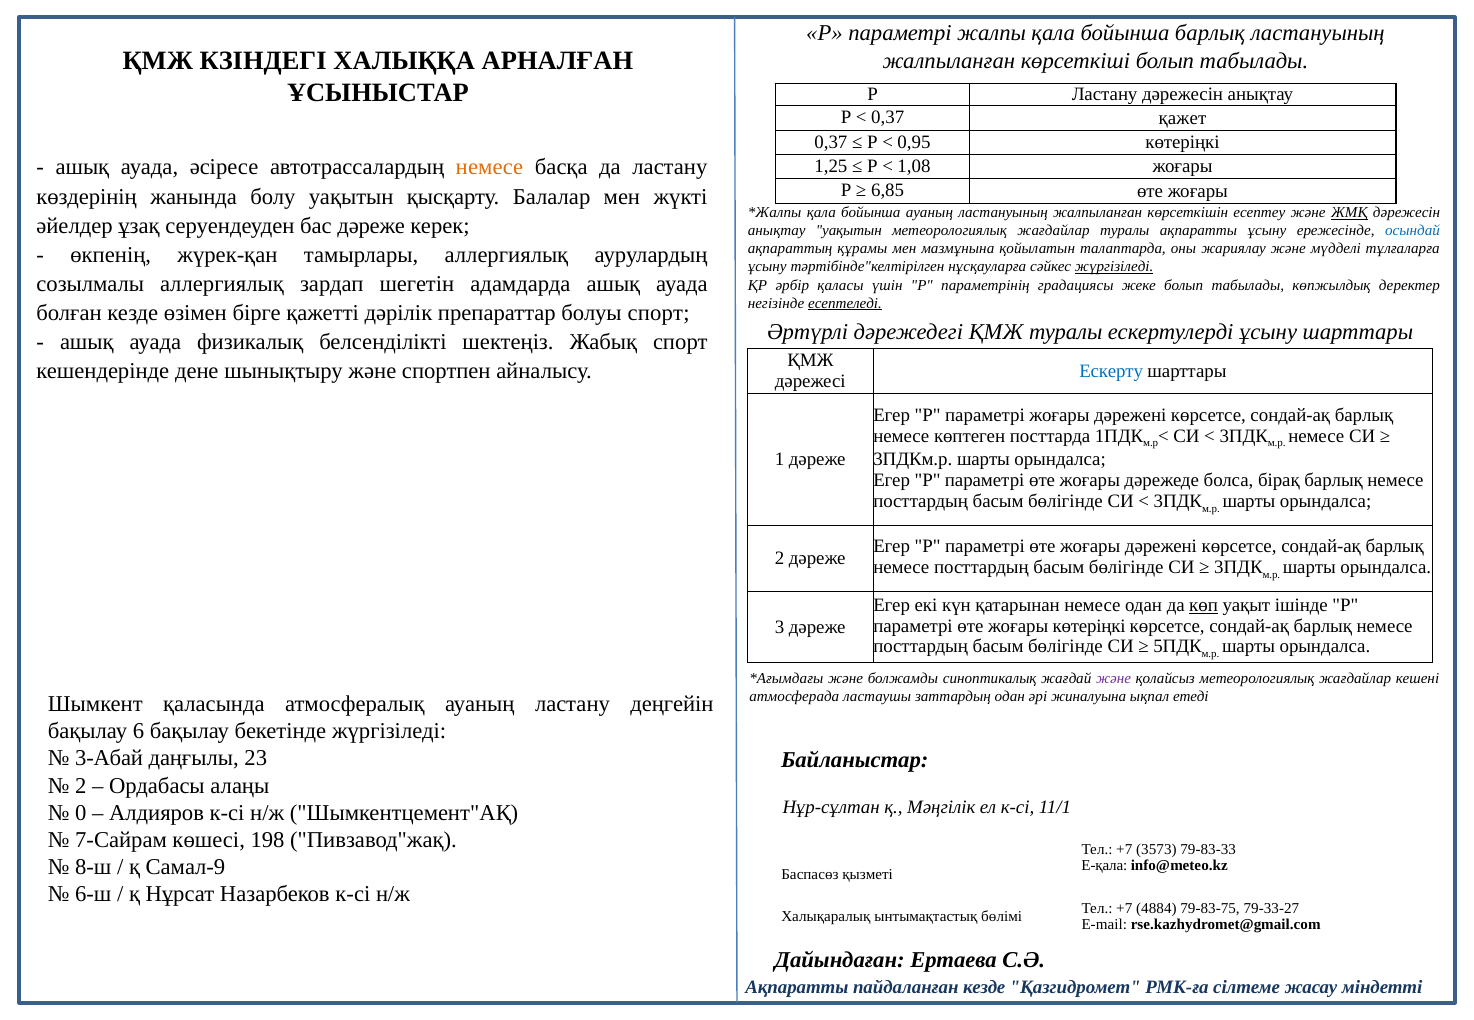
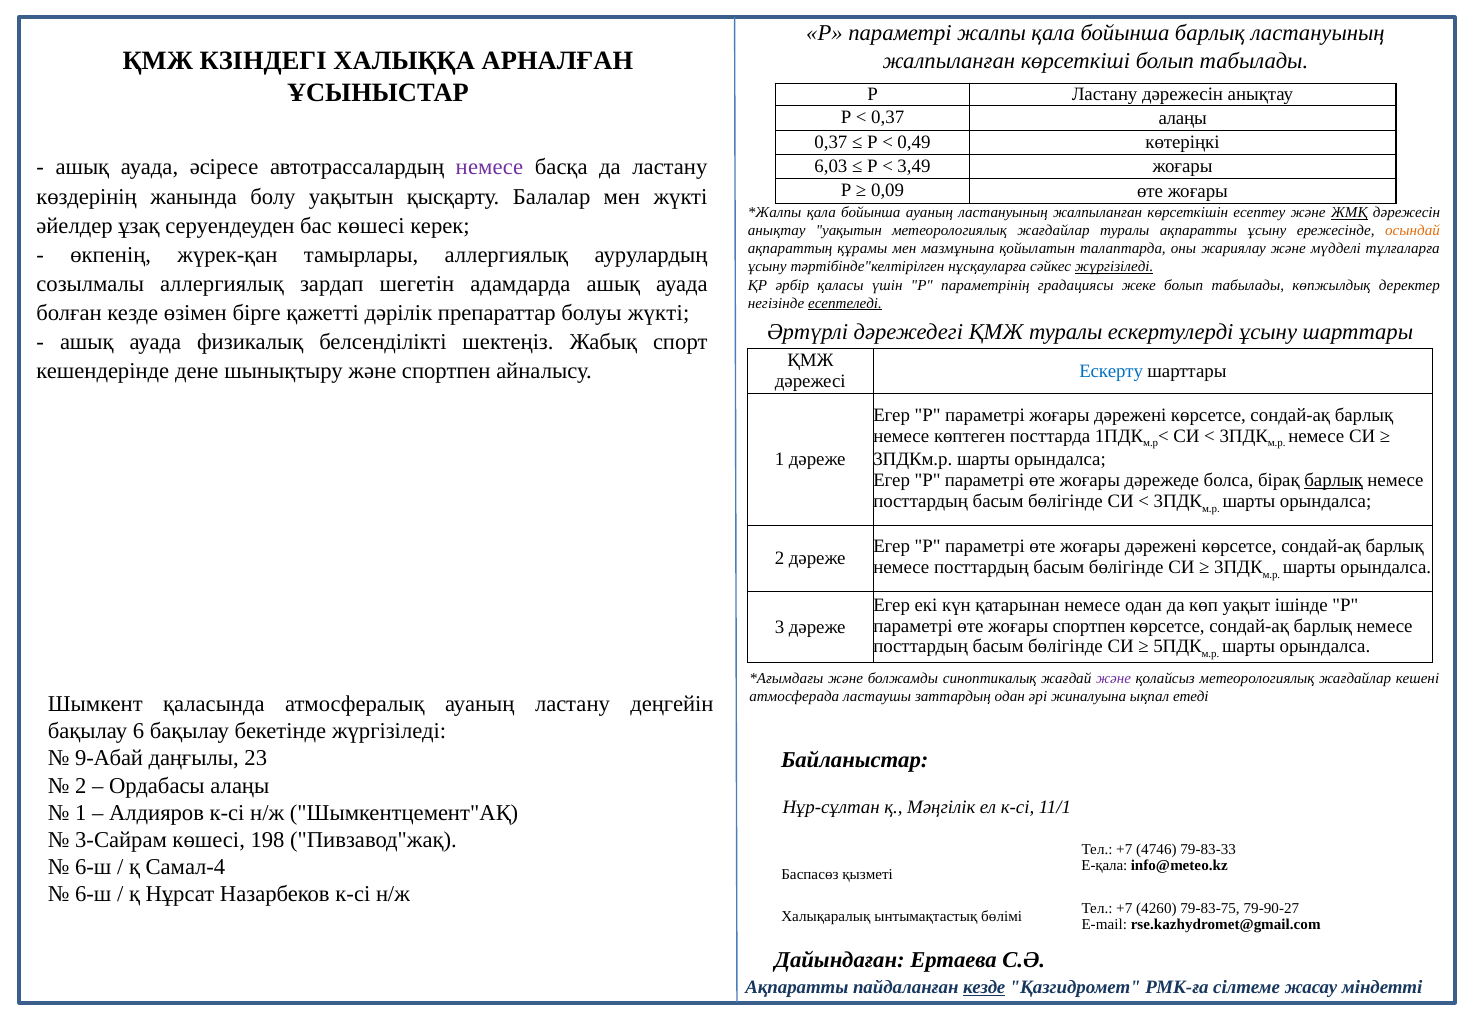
0,37 қажет: қажет -> алаңы
0,95: 0,95 -> 0,49
немесе at (489, 168) colour: orange -> purple
1,25: 1,25 -> 6,03
1,08: 1,08 -> 3,49
6,85: 6,85 -> 0,09
бас дәреже: дәреже -> көшесі
осындай colour: blue -> orange
болуы спорт: спорт -> жүкті
барлық at (1334, 481) underline: none -> present
көп underline: present -> none
жоғары көтеріңкі: көтеріңкі -> спортпен
3-Абай: 3-Абай -> 9-Абай
0 at (81, 813): 0 -> 1
7-Сайрам: 7-Сайрам -> 3-Сайрам
3573: 3573 -> 4746
8-ш at (93, 868): 8-ш -> 6-ш
Самал-9: Самал-9 -> Самал-4
4884: 4884 -> 4260
79-33-27: 79-33-27 -> 79-90-27
кезде at (984, 987) underline: none -> present
